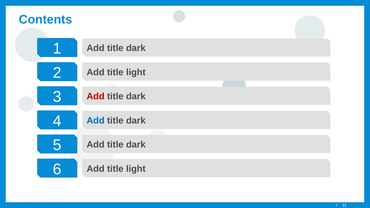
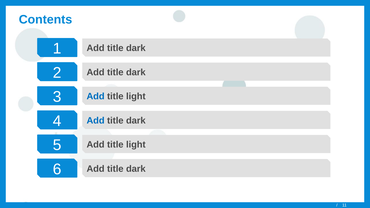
2 Add title light: light -> dark
Add at (96, 96) colour: red -> blue
dark at (136, 96): dark -> light
5 Add title dark: dark -> light
6 Add title light: light -> dark
